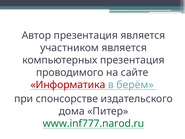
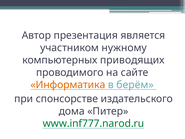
участником является: является -> нужному
компьютерных презентация: презентация -> приводящих
Информатика colour: red -> orange
